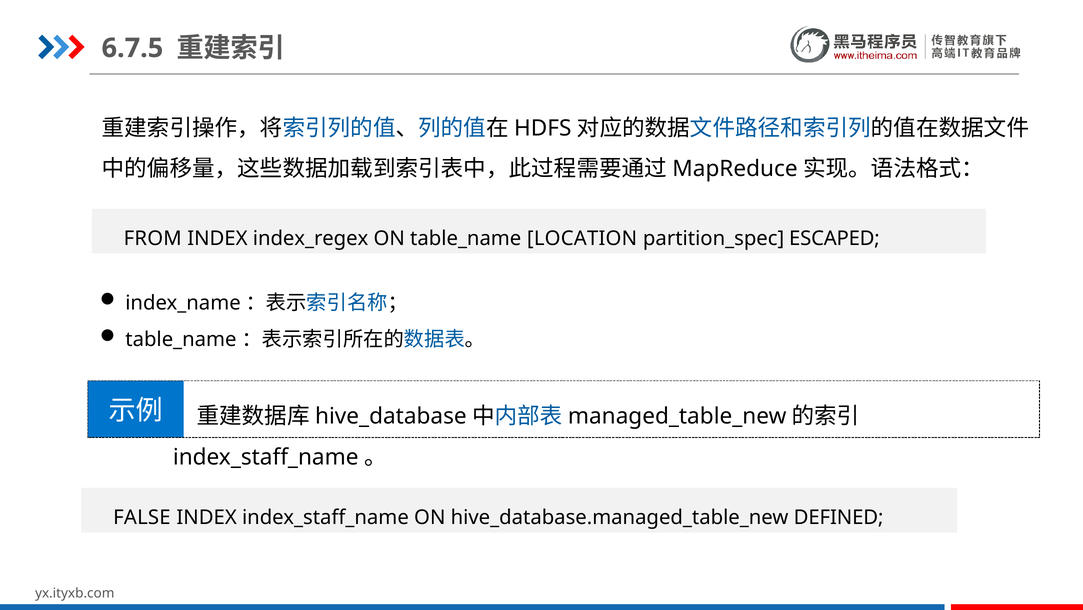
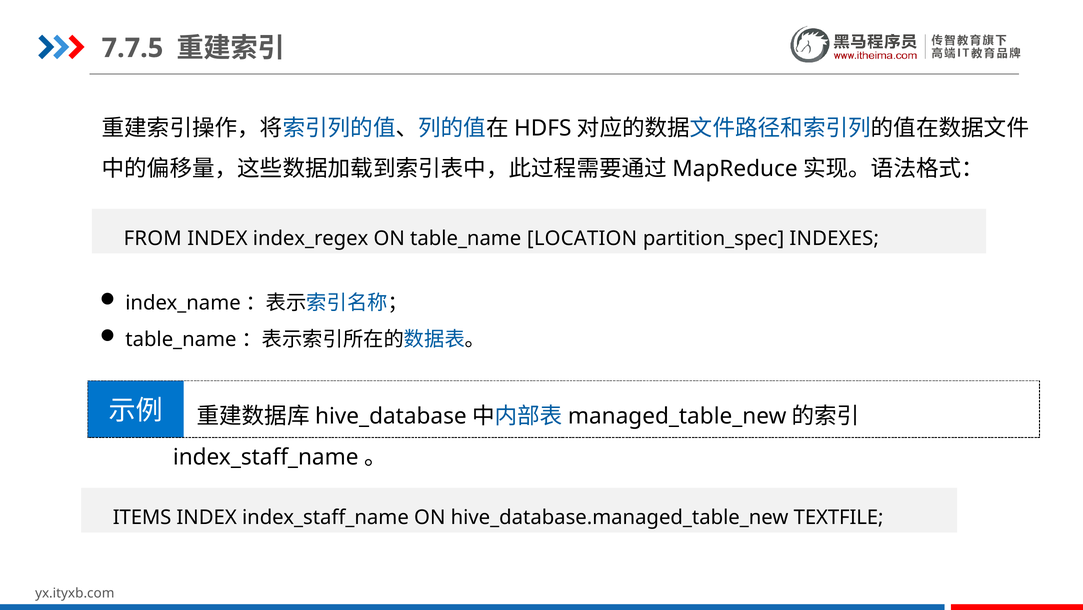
6.7.5: 6.7.5 -> 7.7.5
ESCAPED: ESCAPED -> INDEXES
FALSE: FALSE -> ITEMS
DEFINED: DEFINED -> TEXTFILE
